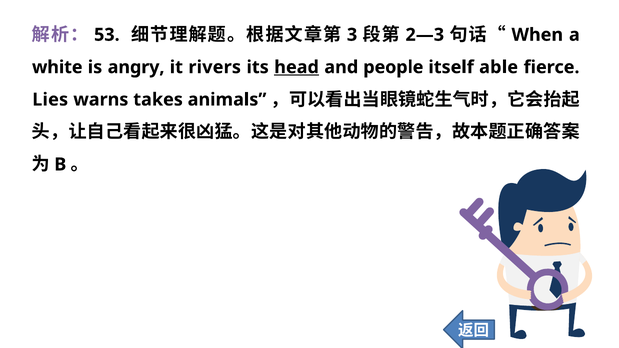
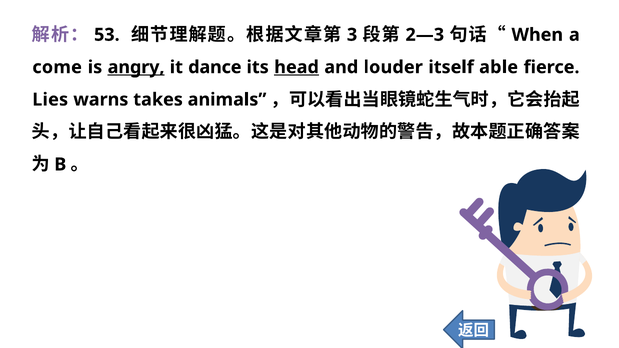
white: white -> come
angry underline: none -> present
rivers: rivers -> dance
people: people -> louder
